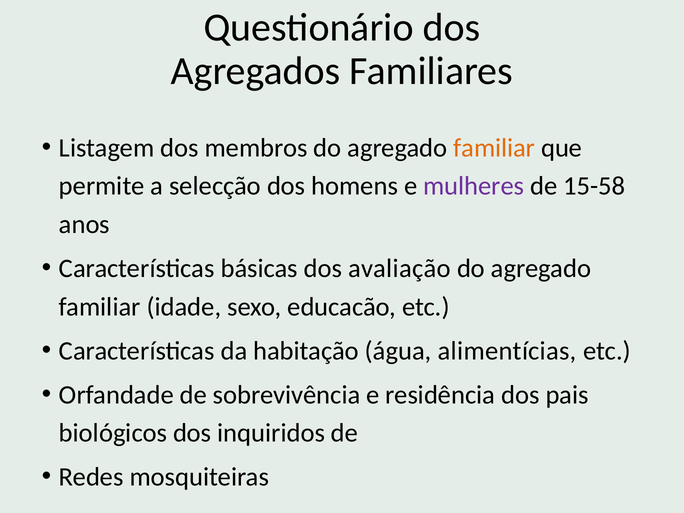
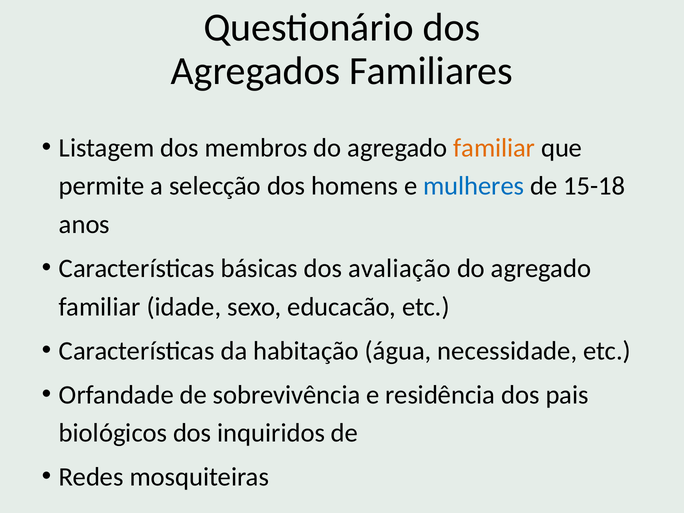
mulheres colour: purple -> blue
15-58: 15-58 -> 15-18
alimentícias: alimentícias -> necessidade
